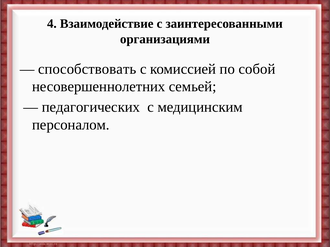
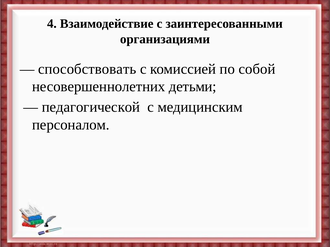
семьей: семьей -> детьми
педагогических: педагогических -> педагогической
